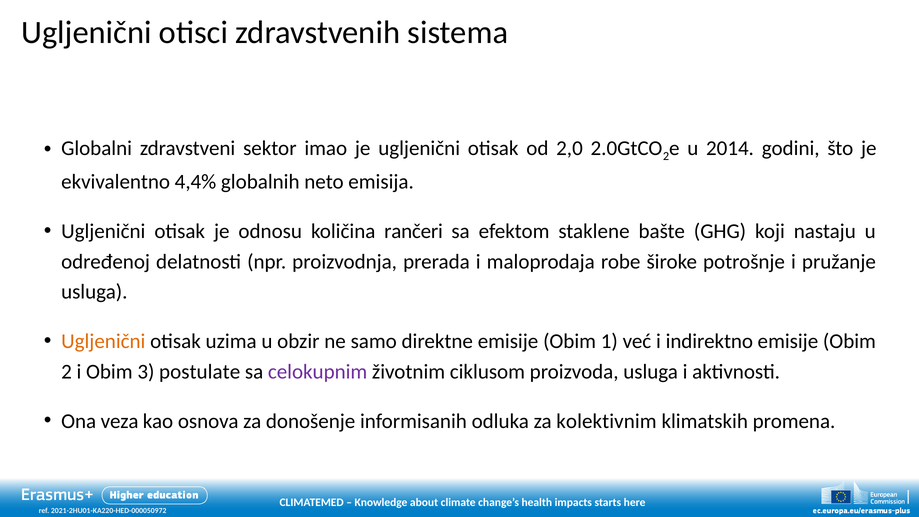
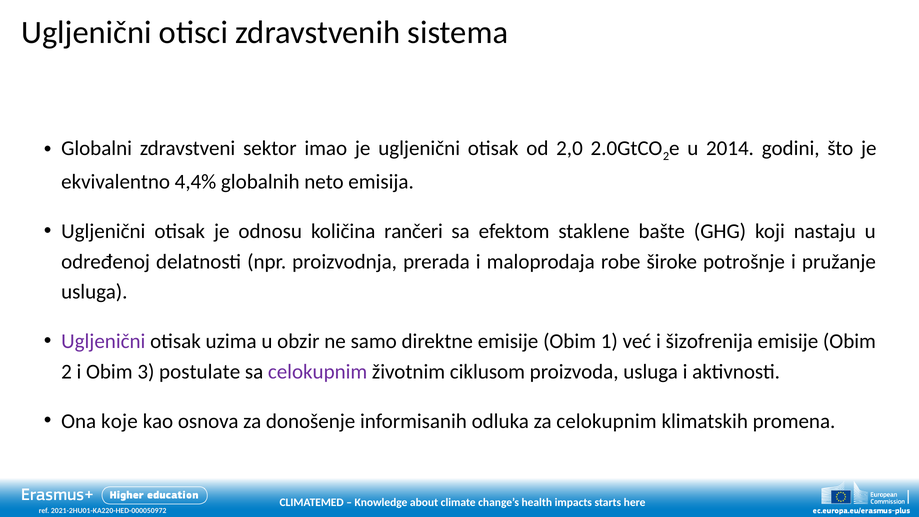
Ugljenični at (103, 341) colour: orange -> purple
indirektno: indirektno -> šizofrenija
veza: veza -> koje
za kolektivnim: kolektivnim -> celokupnim
